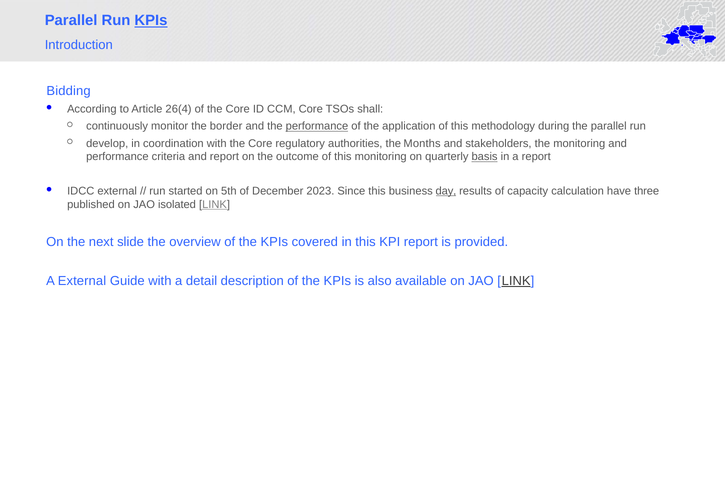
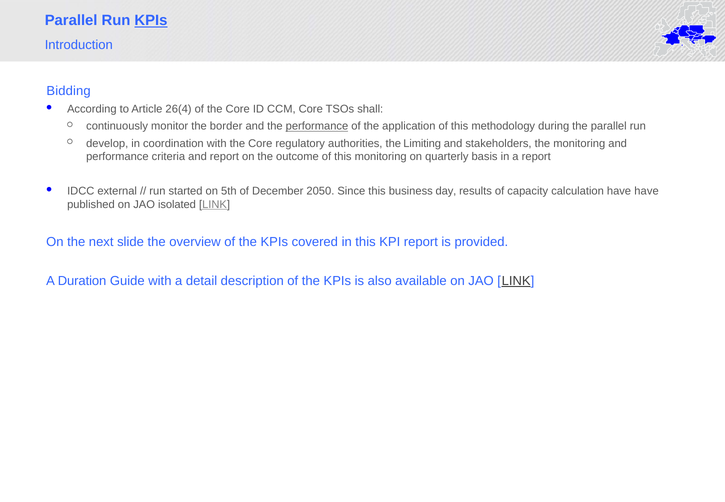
Months: Months -> Limiting
basis underline: present -> none
2023: 2023 -> 2050
day underline: present -> none
have three: three -> have
A External: External -> Duration
